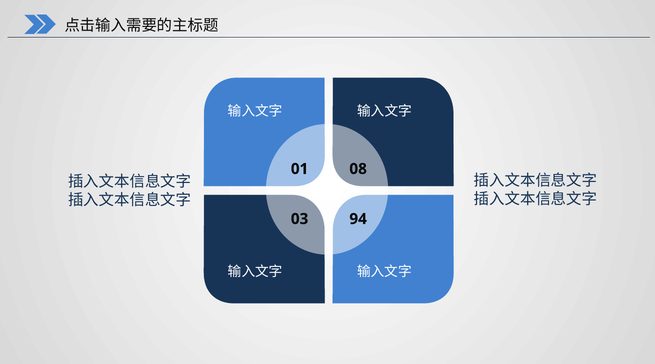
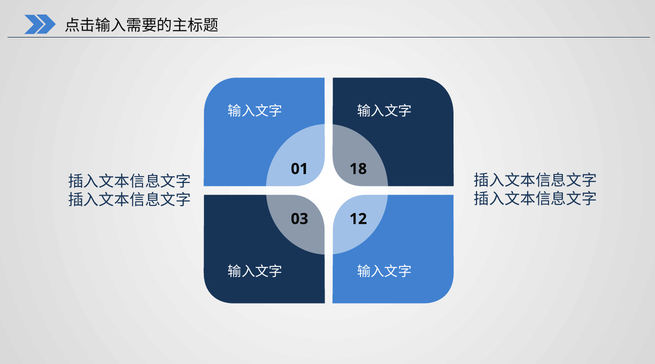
08: 08 -> 18
94: 94 -> 12
